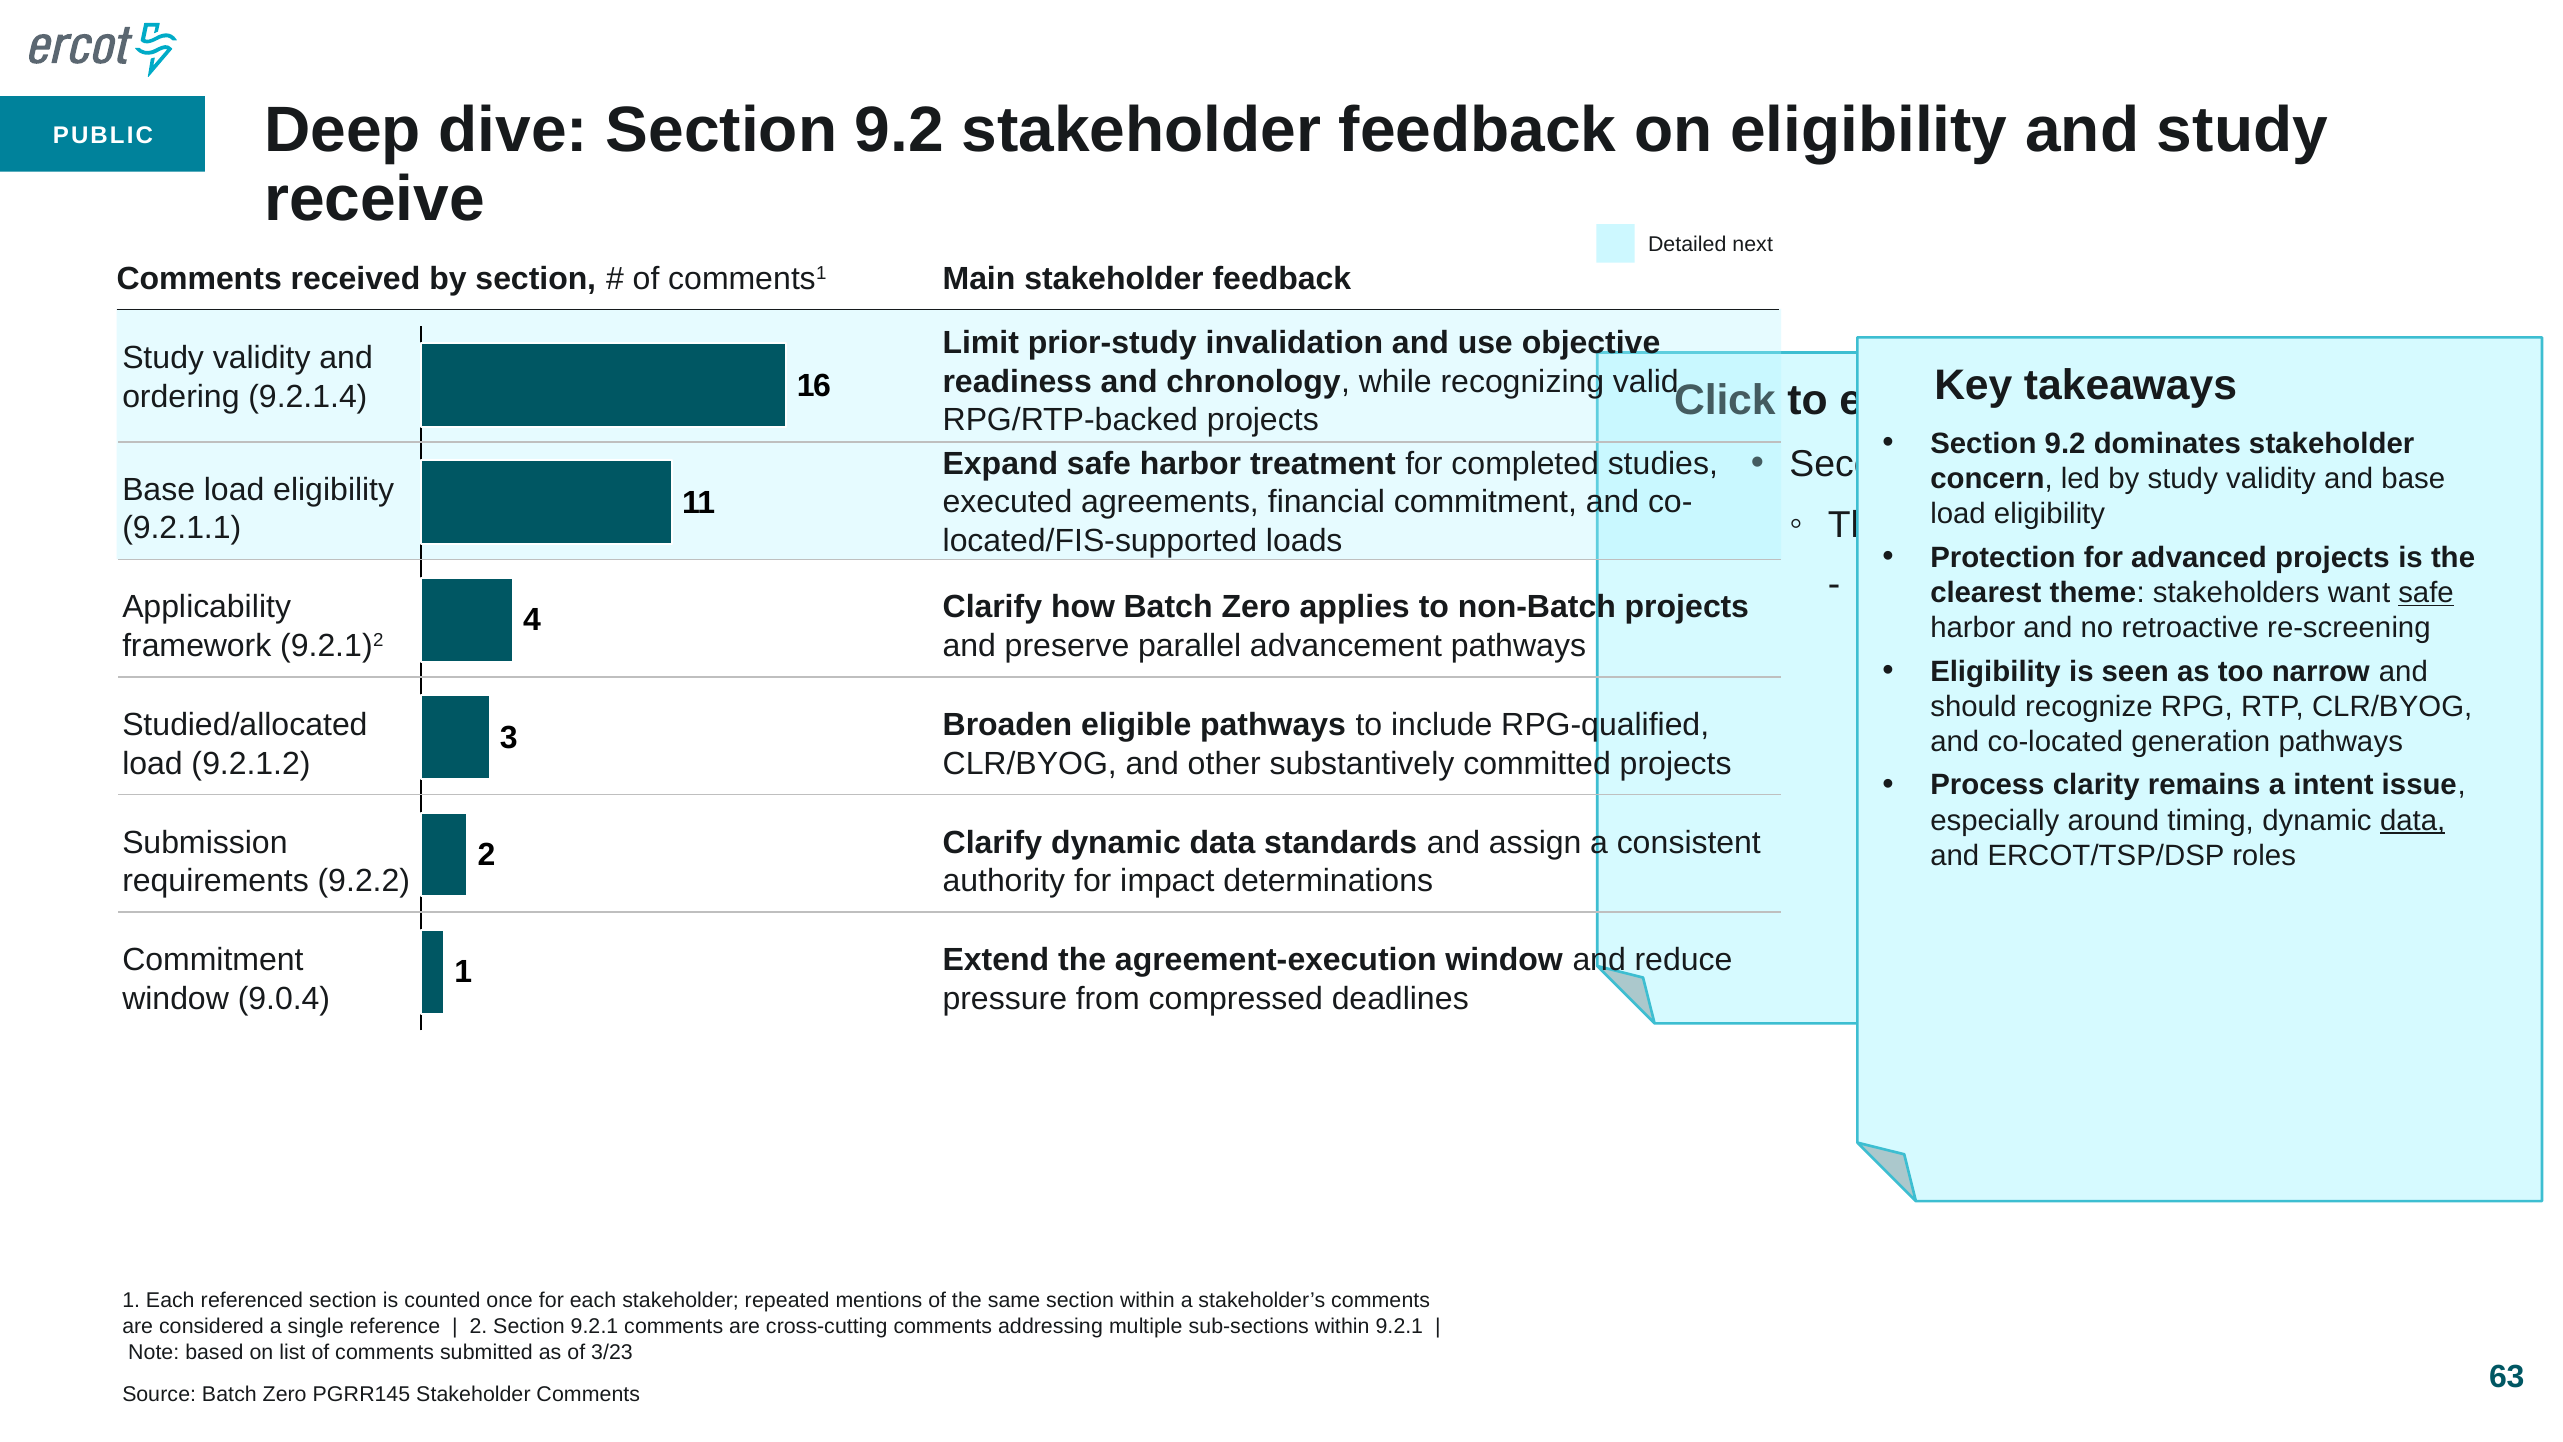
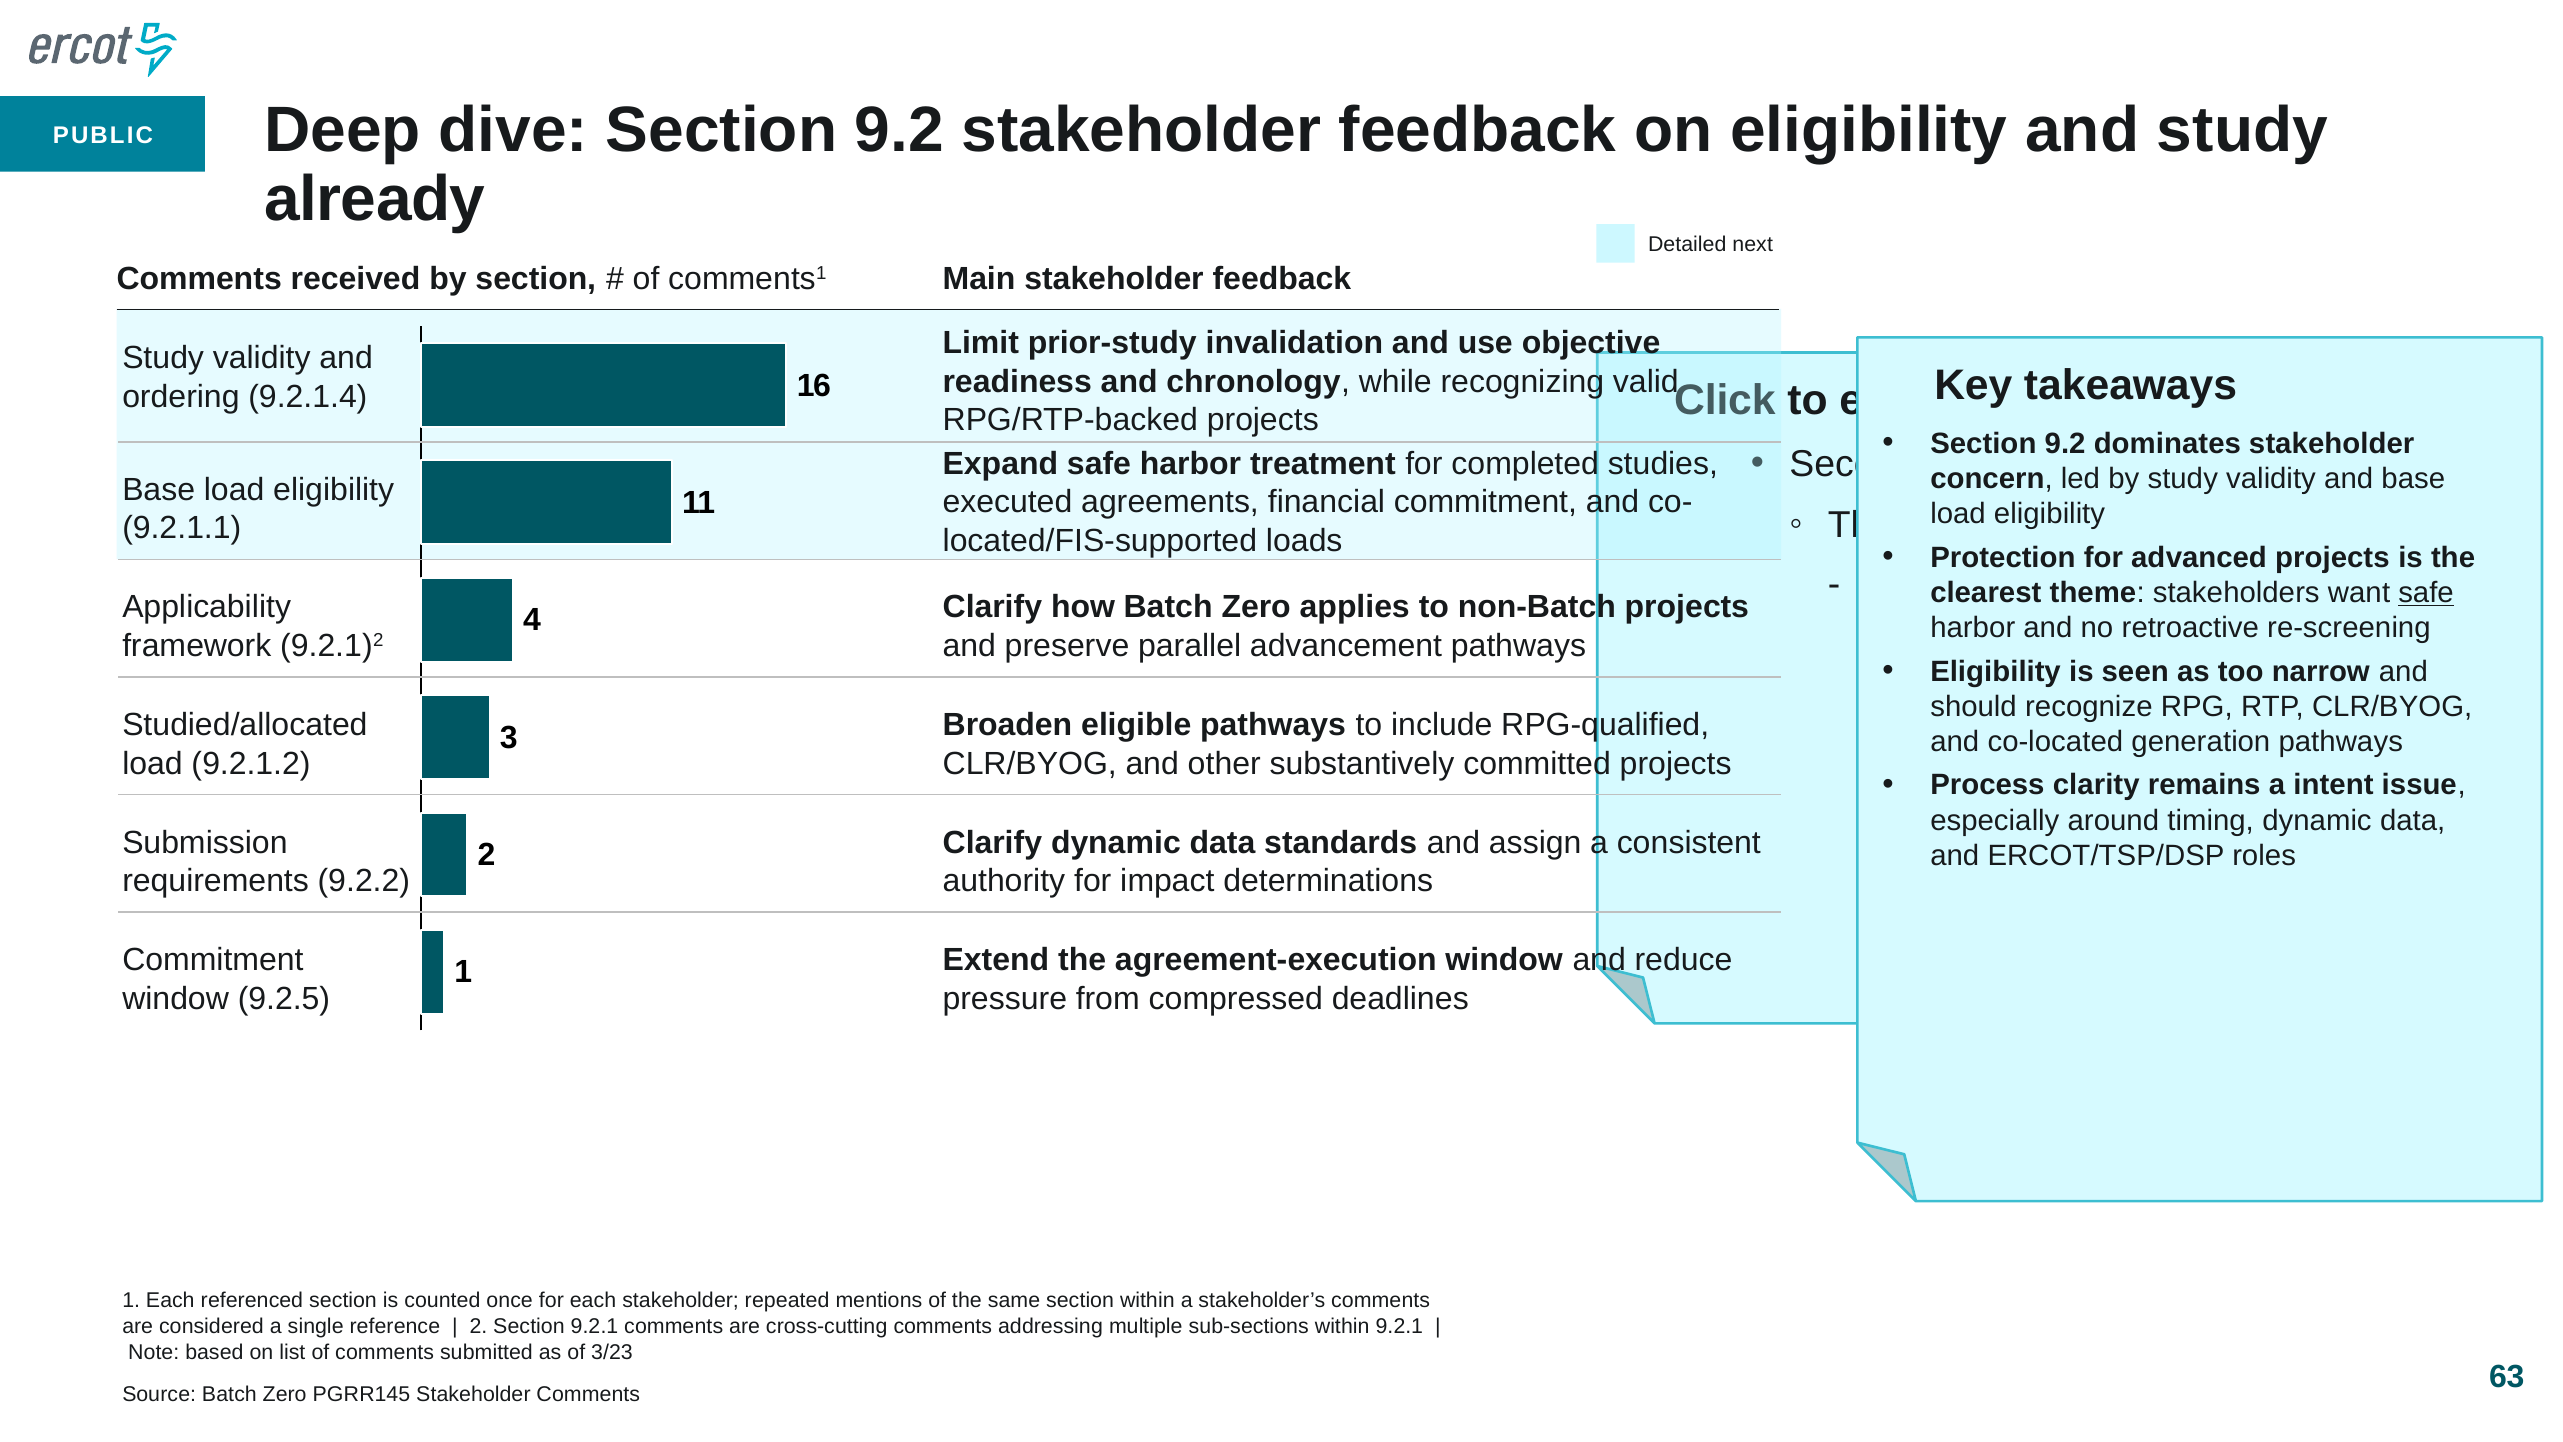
receive: receive -> already
data at (2413, 820) underline: present -> none
9.0.4: 9.0.4 -> 9.2.5
